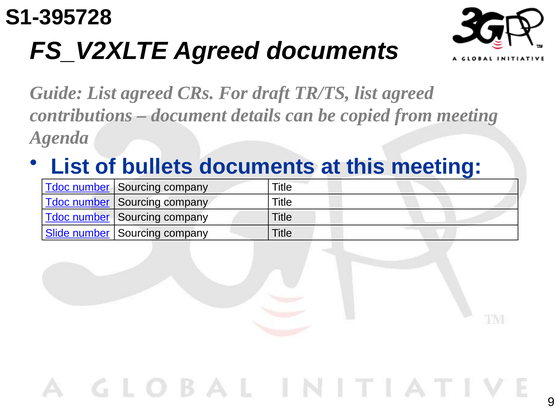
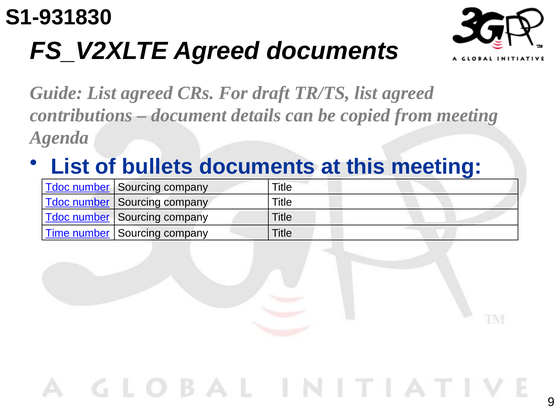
S1-395728: S1-395728 -> S1-931830
Slide: Slide -> Time
